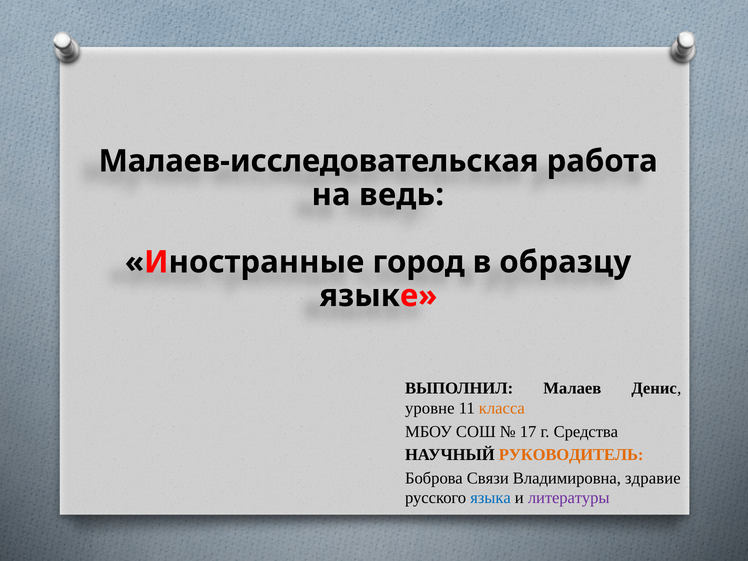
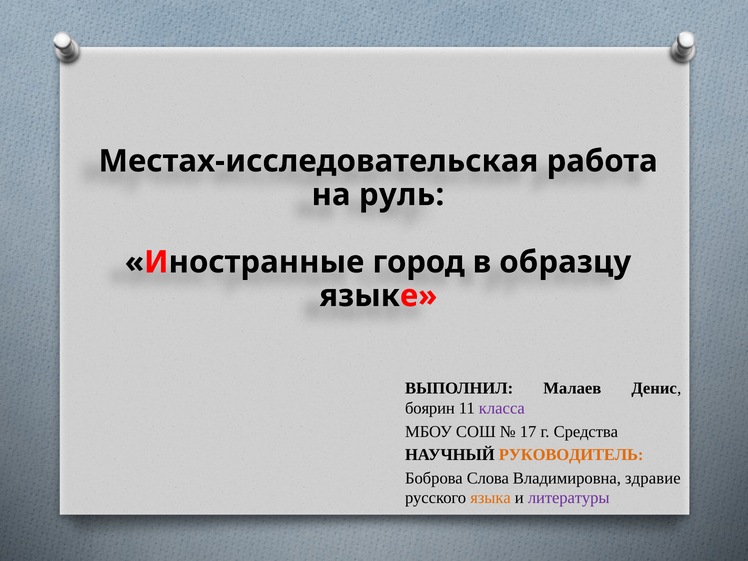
Малаев-исследовательская: Малаев-исследовательская -> Местах-исследовательская
ведь: ведь -> руль
уровне: уровне -> боярин
класса colour: orange -> purple
Связи: Связи -> Слова
языка colour: blue -> orange
